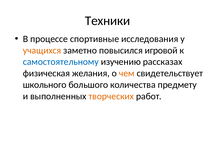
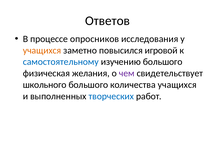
Техники: Техники -> Ответов
спортивные: спортивные -> опросников
изучению рассказах: рассказах -> большого
чем colour: orange -> purple
количества предмету: предмету -> учащихся
творческих colour: orange -> blue
